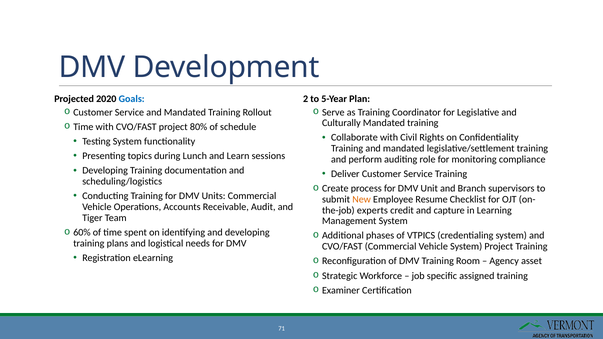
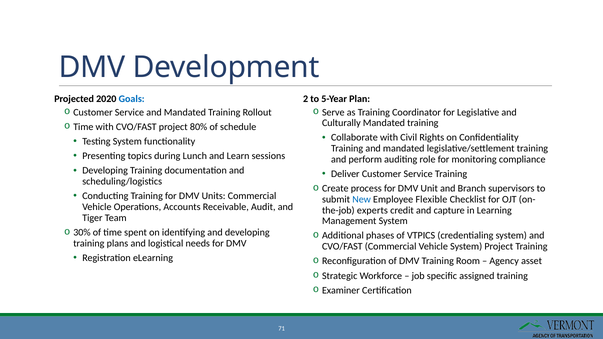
New colour: orange -> blue
Resume: Resume -> Flexible
60%: 60% -> 30%
